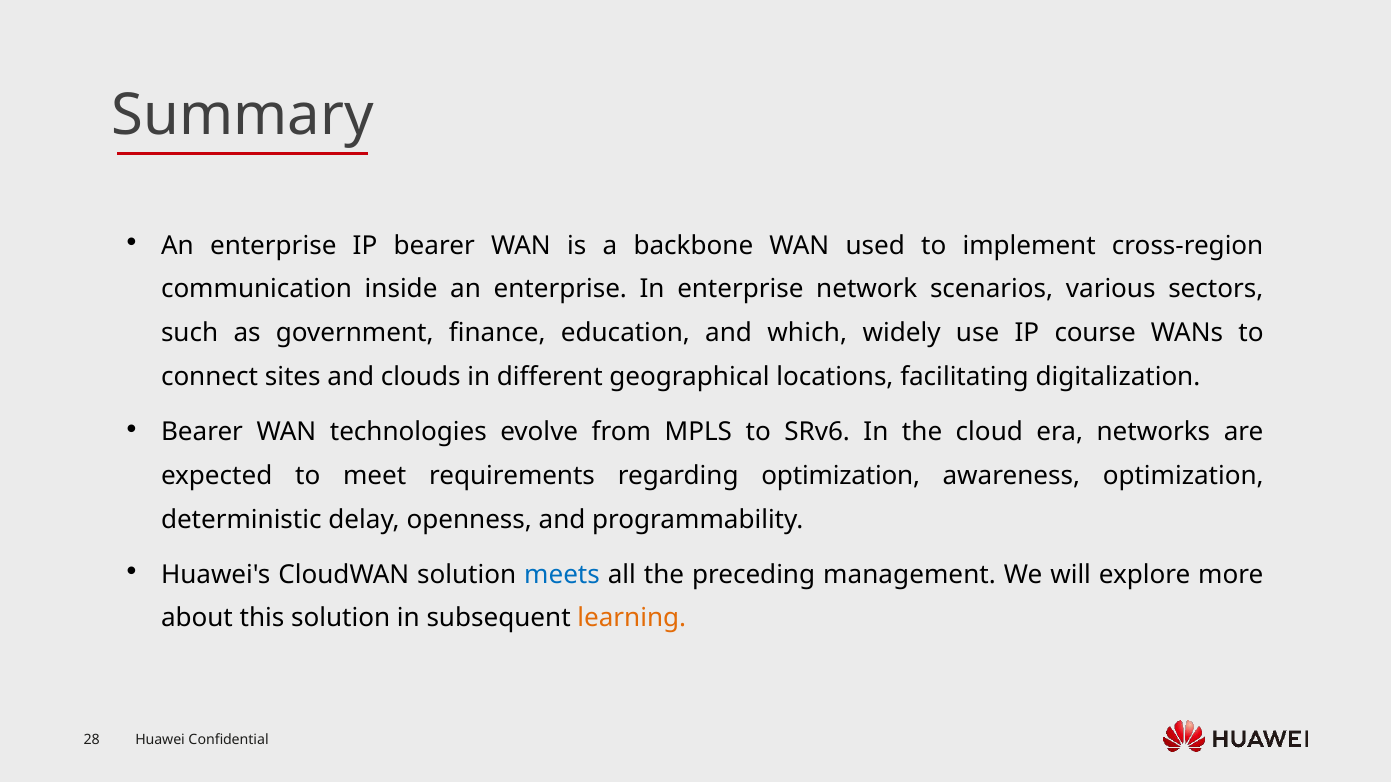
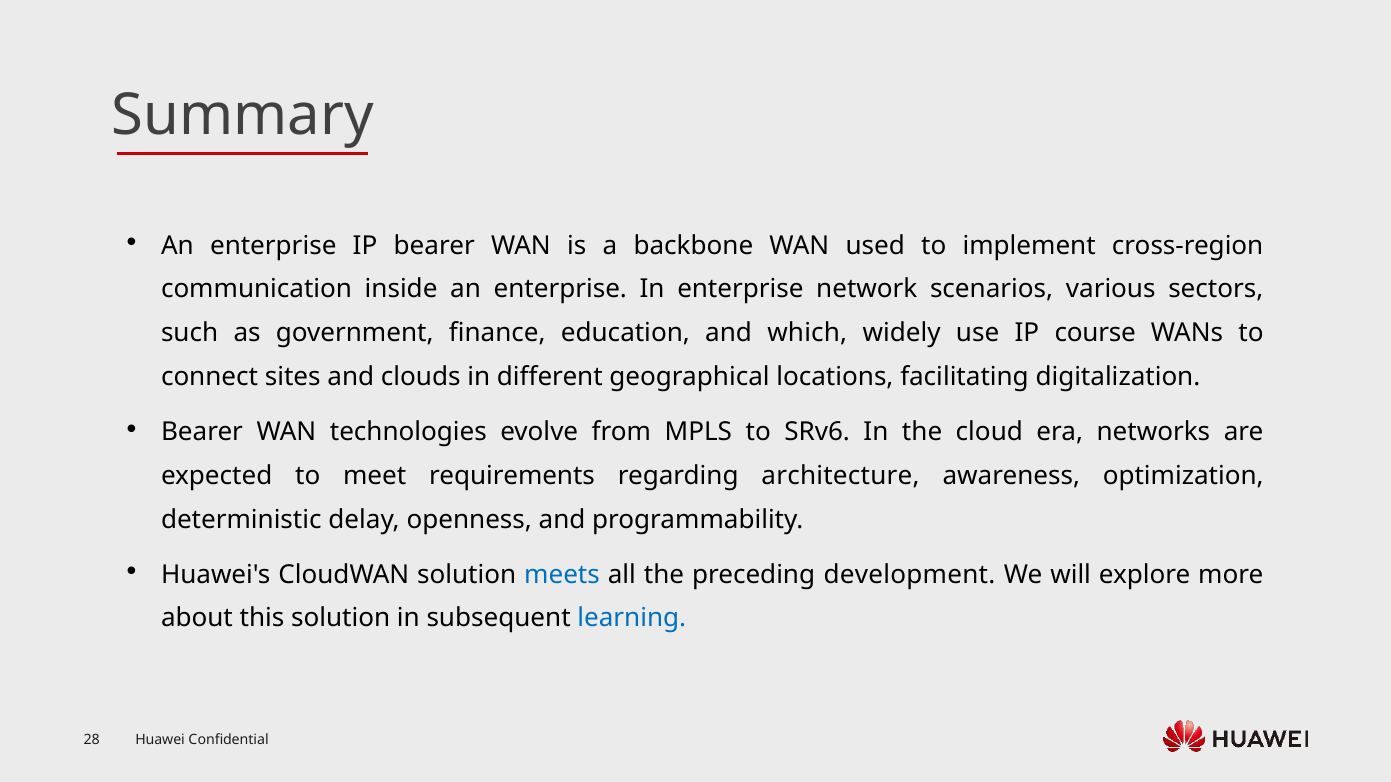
regarding optimization: optimization -> architecture
management: management -> development
learning colour: orange -> blue
